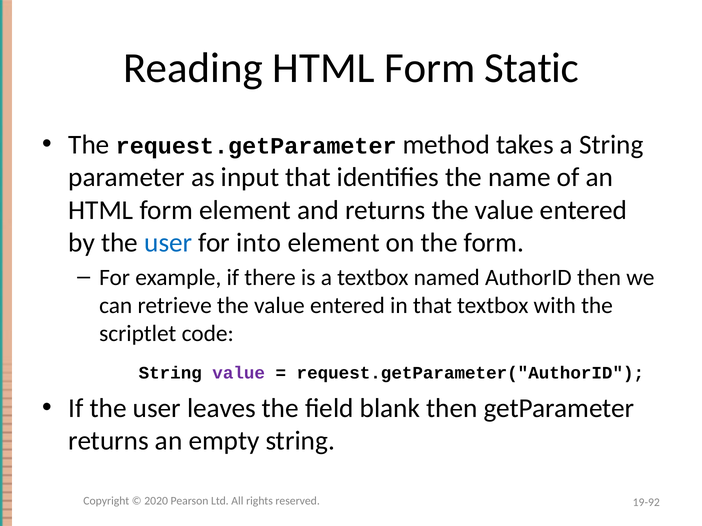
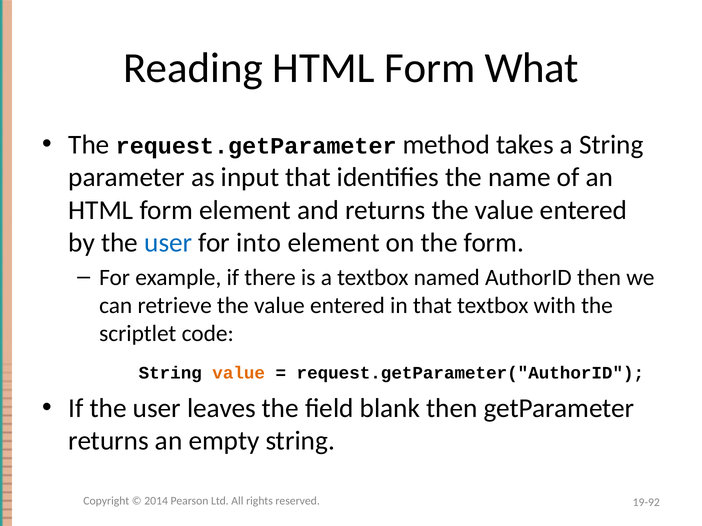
Static: Static -> What
value at (239, 373) colour: purple -> orange
2020: 2020 -> 2014
